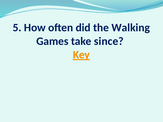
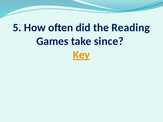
Walking: Walking -> Reading
